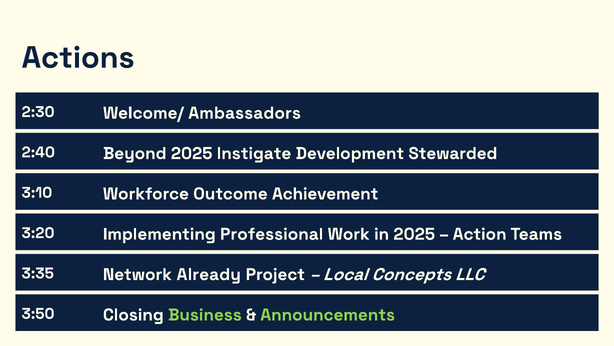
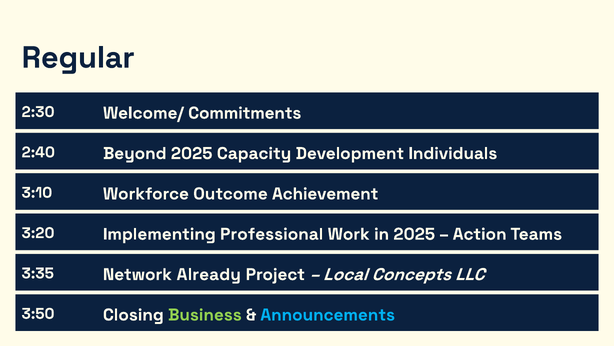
Actions: Actions -> Regular
Ambassadors: Ambassadors -> Commitments
Instigate: Instigate -> Capacity
Stewarded: Stewarded -> Individuals
Announcements colour: light green -> light blue
